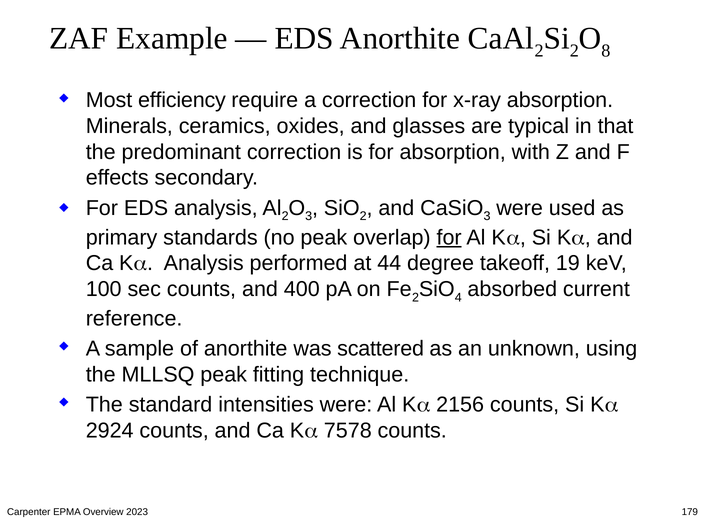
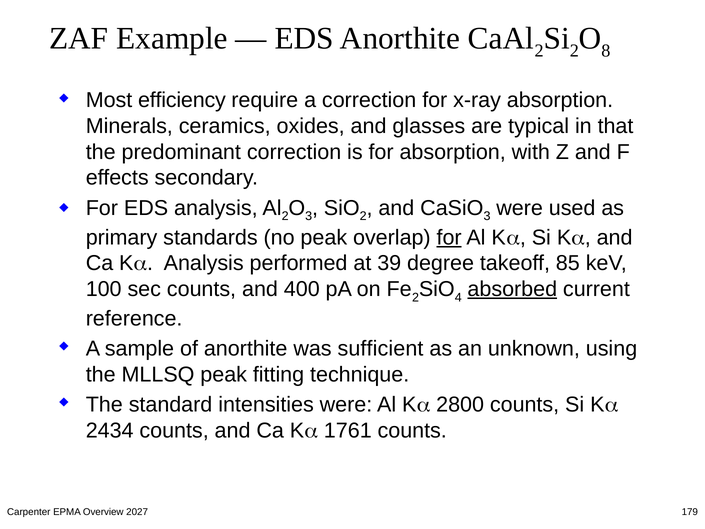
44: 44 -> 39
19: 19 -> 85
absorbed underline: none -> present
scattered: scattered -> sufficient
2156: 2156 -> 2800
2924: 2924 -> 2434
7578: 7578 -> 1761
2023: 2023 -> 2027
